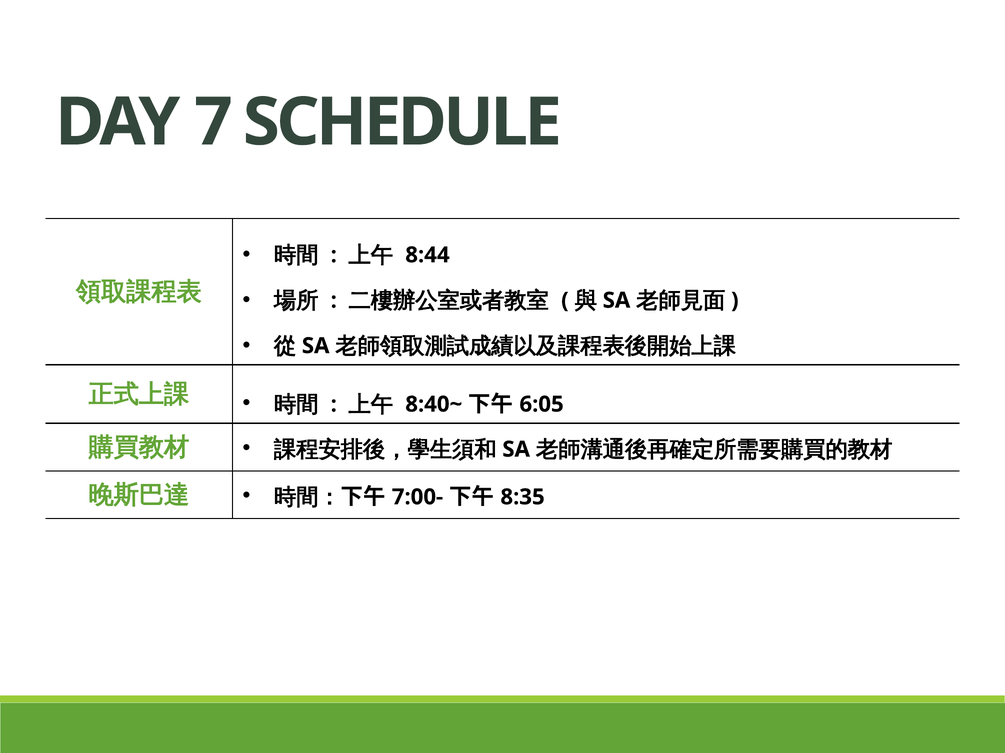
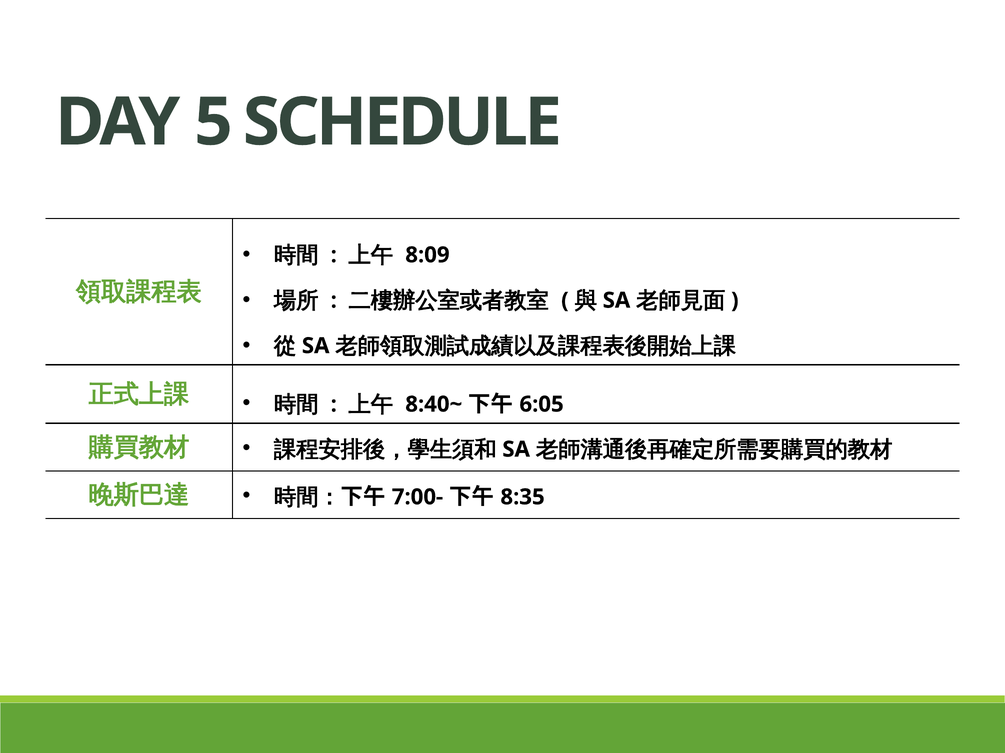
7: 7 -> 5
8:44: 8:44 -> 8:09
